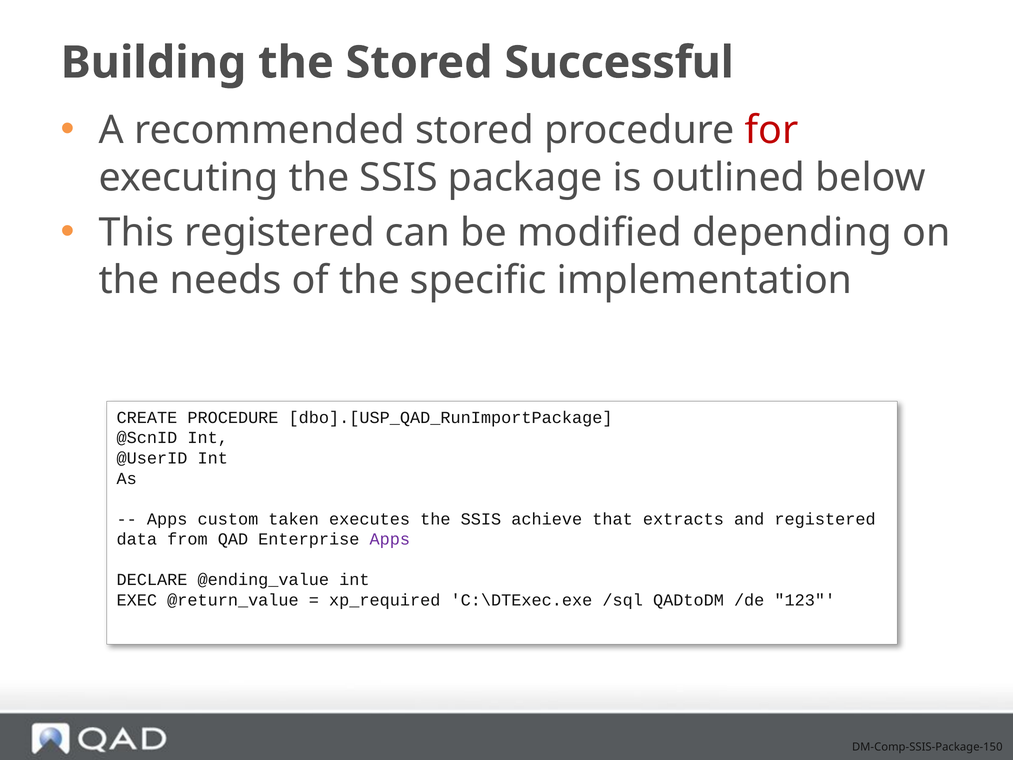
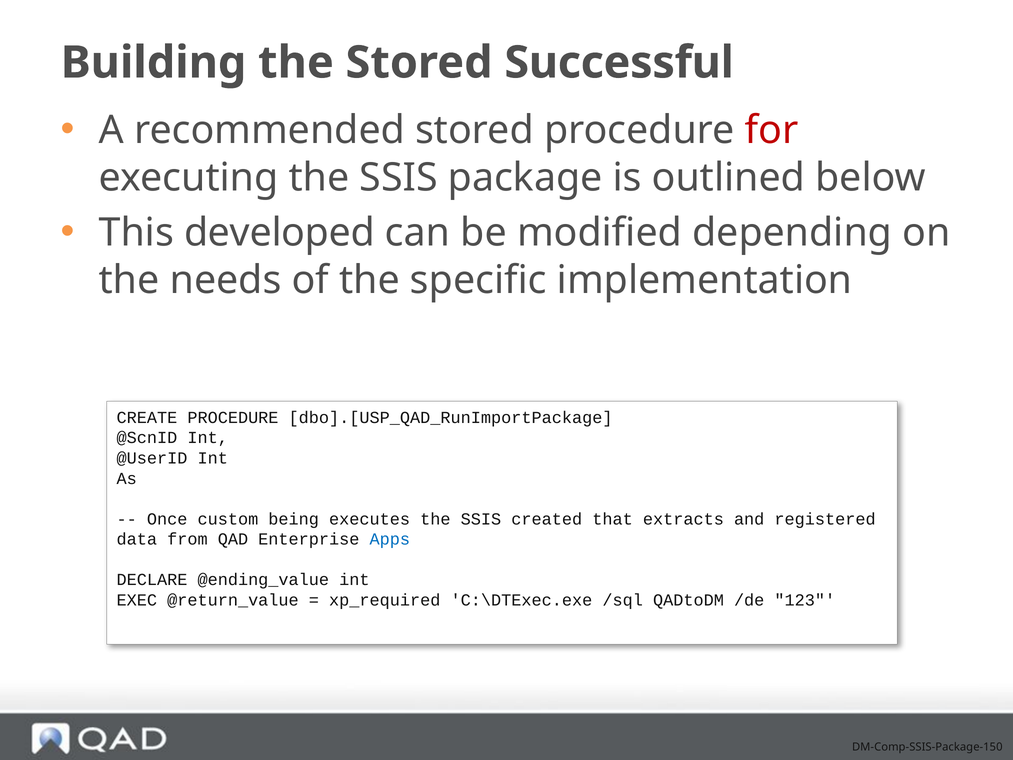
This registered: registered -> developed
Apps at (167, 519): Apps -> Once
taken: taken -> being
achieve: achieve -> created
Apps at (390, 539) colour: purple -> blue
